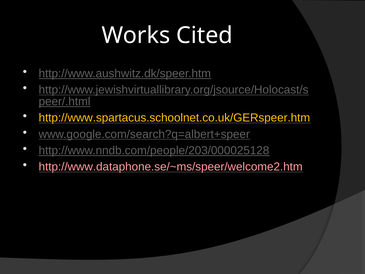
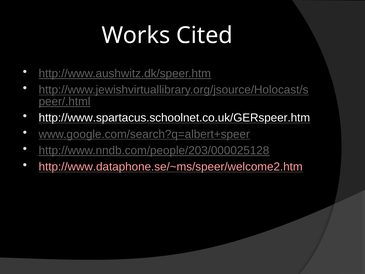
http://www.spartacus.schoolnet.co.uk/GERspeer.htm colour: yellow -> white
